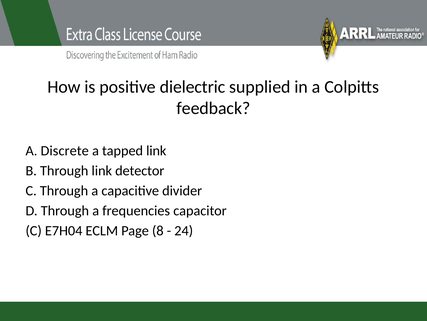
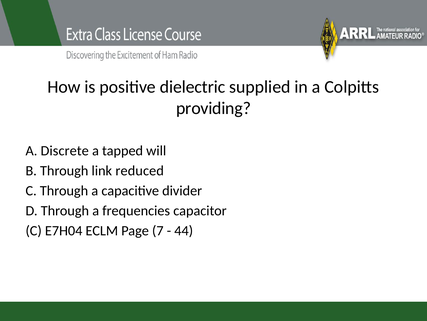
feedback: feedback -> providing
tapped link: link -> will
detector: detector -> reduced
8: 8 -> 7
24: 24 -> 44
